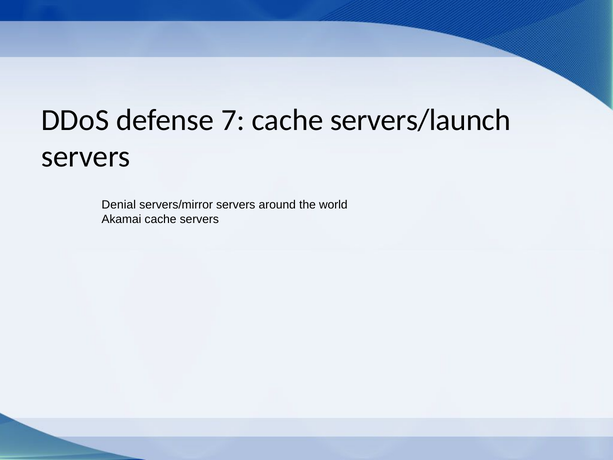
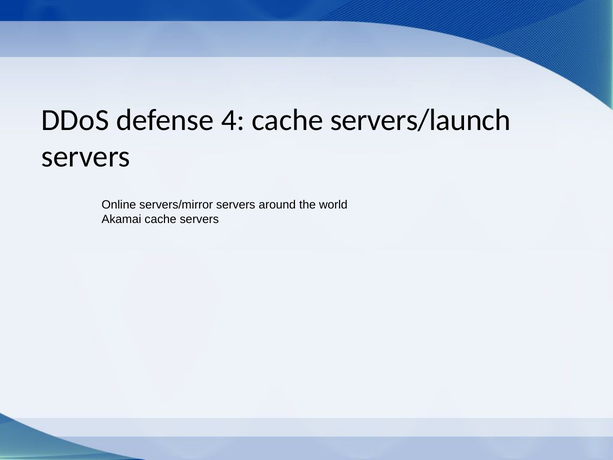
7: 7 -> 4
Denial: Denial -> Online
